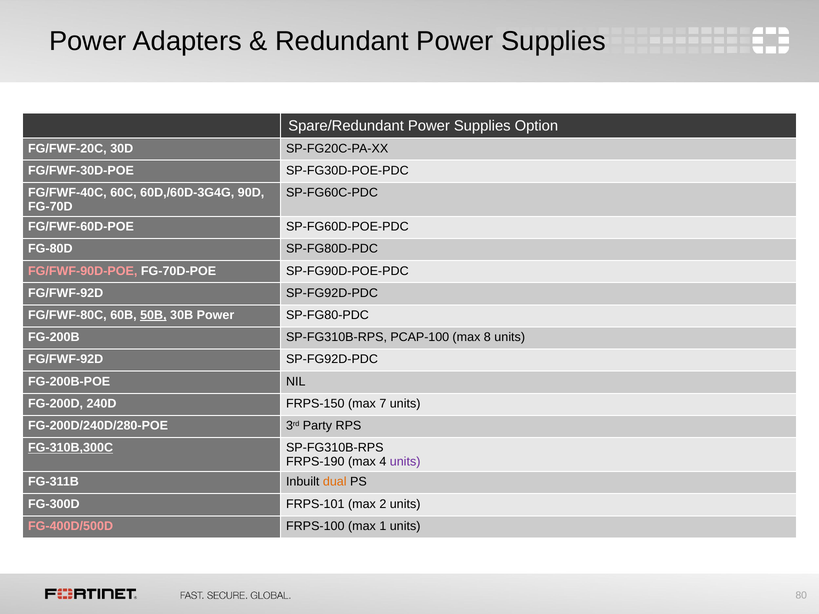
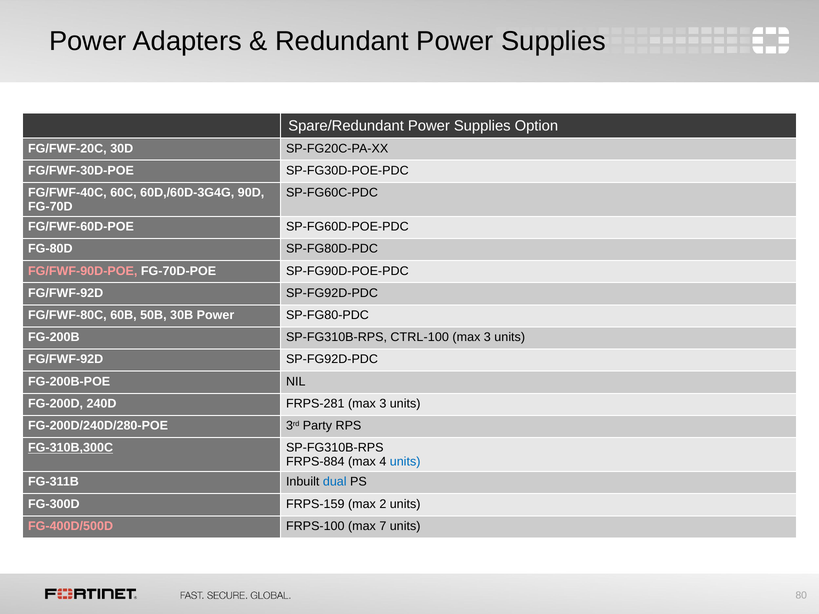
50B underline: present -> none
PCAP-100: PCAP-100 -> CTRL-100
8 at (487, 337): 8 -> 3
FRPS-150: FRPS-150 -> FRPS-281
7 at (383, 404): 7 -> 3
FRPS-190: FRPS-190 -> FRPS-884
units at (405, 462) colour: purple -> blue
dual colour: orange -> blue
FRPS-101: FRPS-101 -> FRPS-159
1: 1 -> 7
